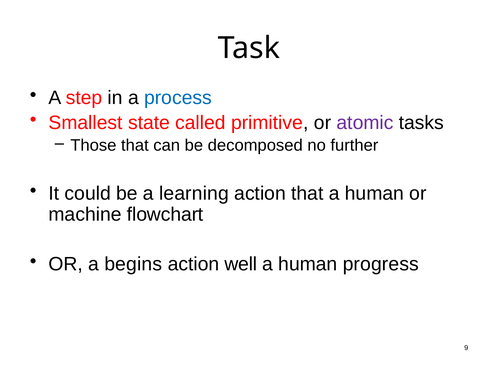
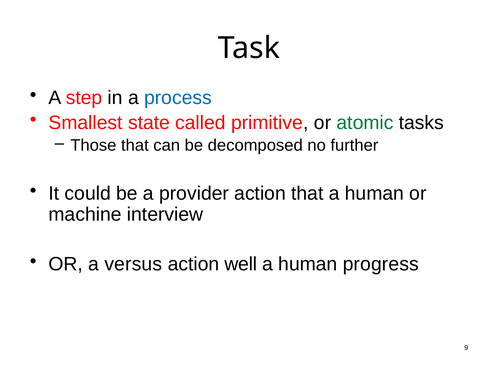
atomic colour: purple -> green
learning: learning -> provider
flowchart: flowchart -> interview
begins: begins -> versus
